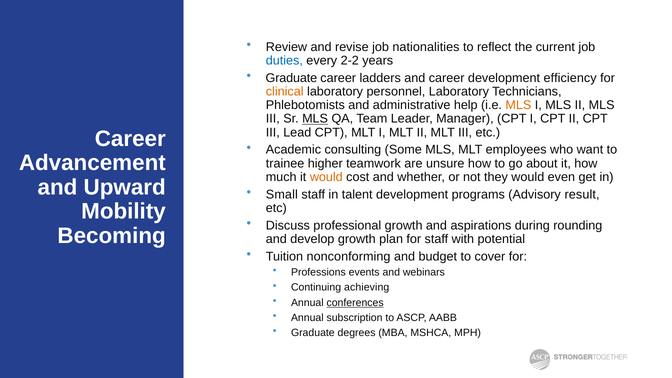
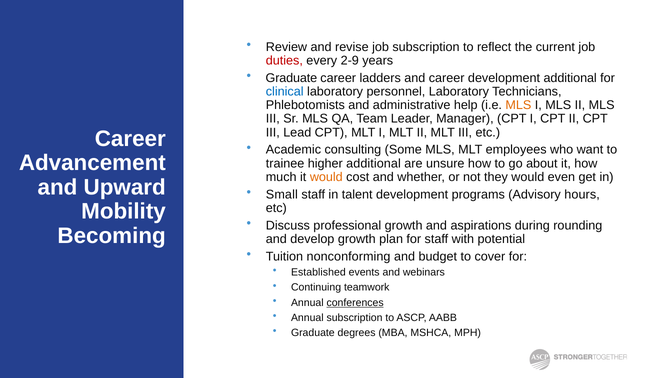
job nationalities: nationalities -> subscription
duties colour: blue -> red
2-2: 2-2 -> 2-9
development efficiency: efficiency -> additional
clinical colour: orange -> blue
MLS at (315, 119) underline: present -> none
higher teamwork: teamwork -> additional
result: result -> hours
Professions: Professions -> Established
achieving: achieving -> teamwork
